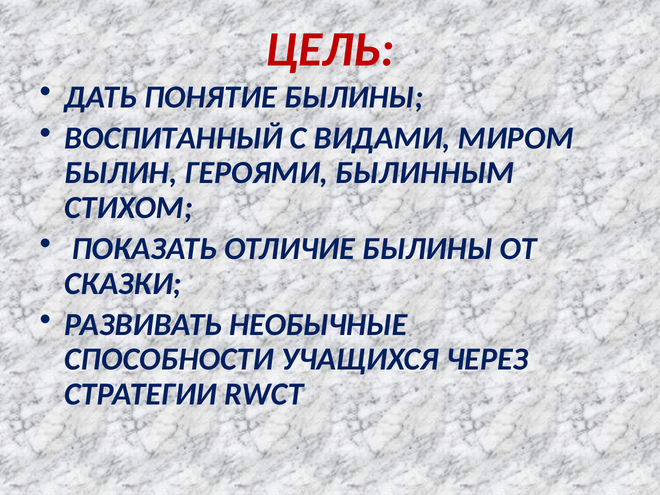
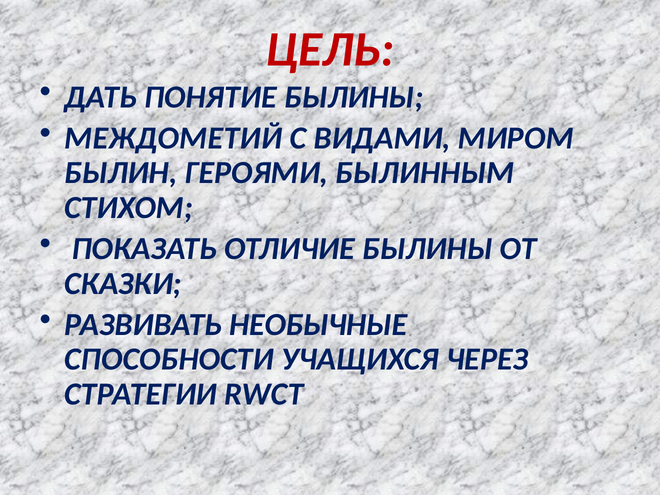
ВОСПИТАННЫЙ: ВОСПИТАННЫЙ -> МЕЖДОМЕТИЙ
